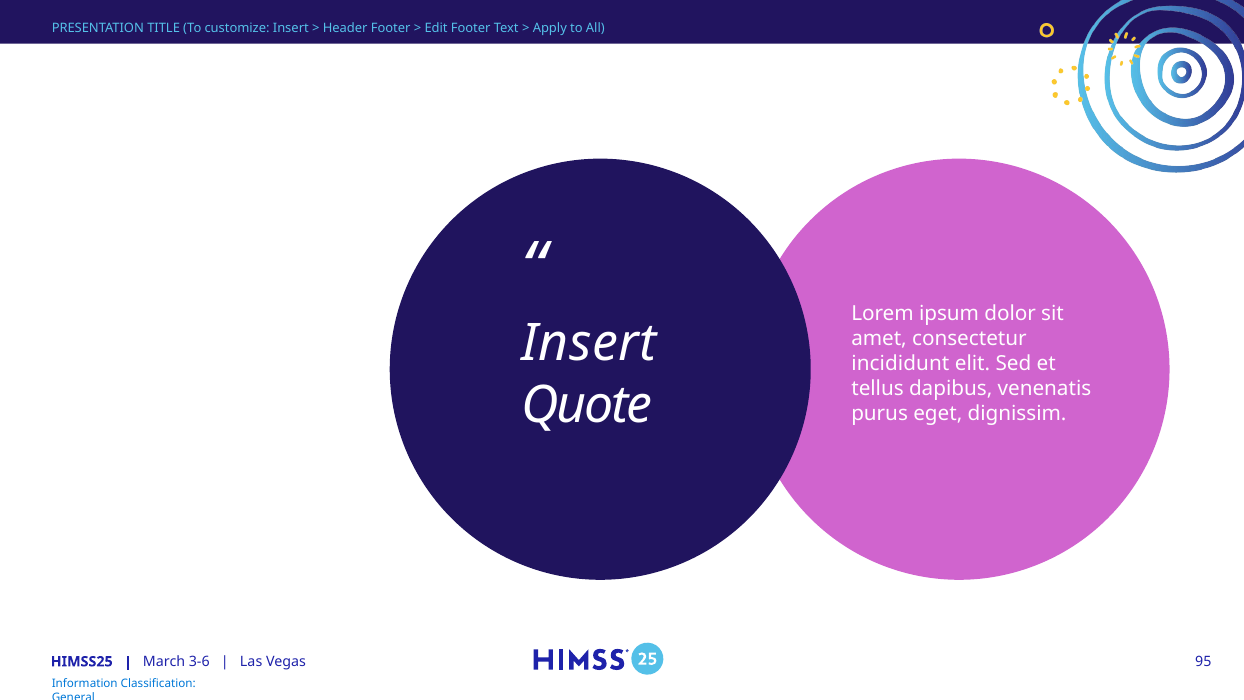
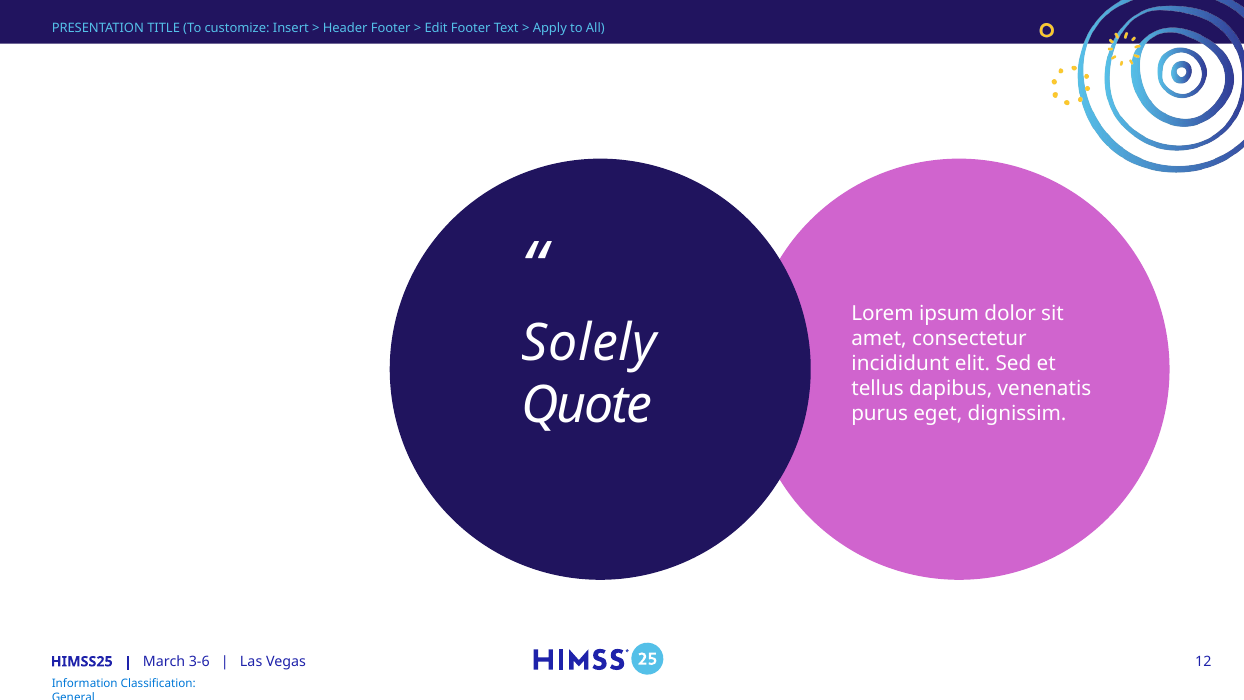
Insert at (589, 343): Insert -> Solely
95: 95 -> 12
